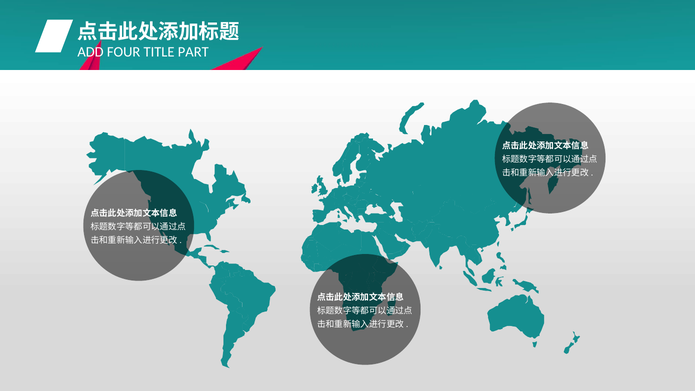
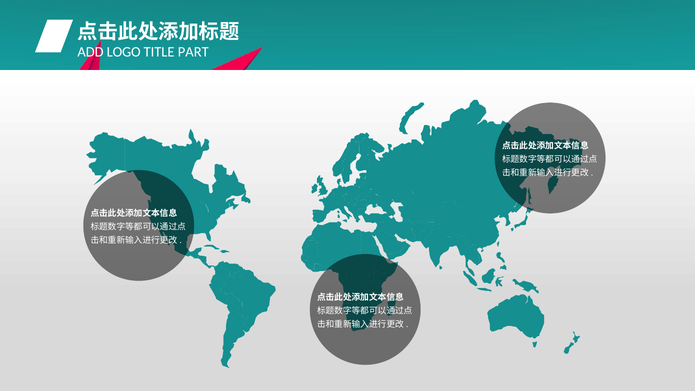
FOUR: FOUR -> LOGO
